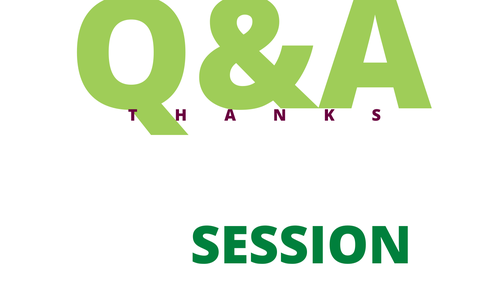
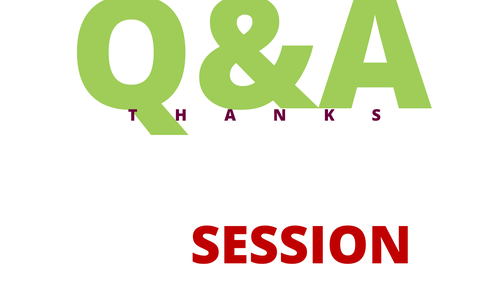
SESSION colour: green -> red
